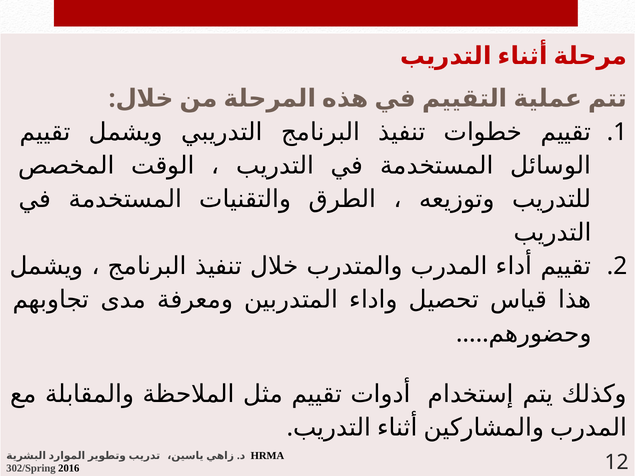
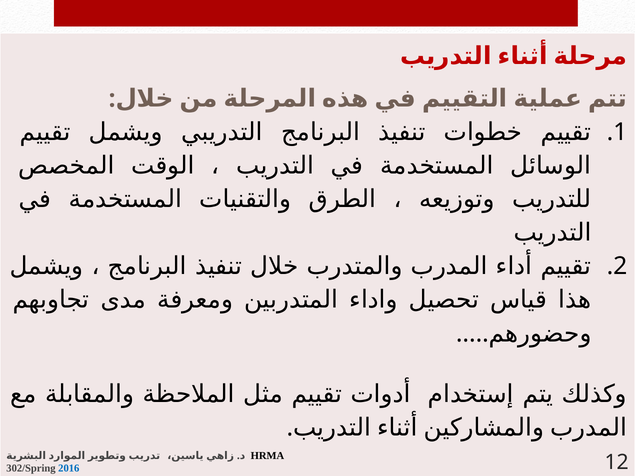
2016 colour: black -> blue
